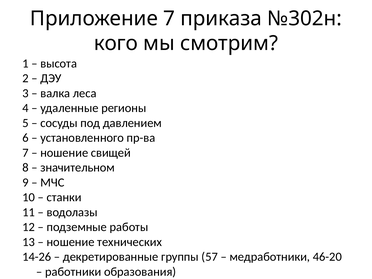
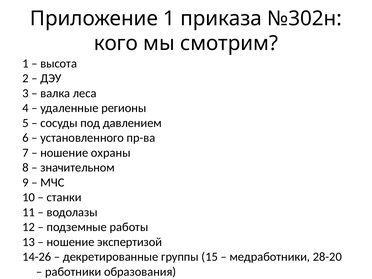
Приложение 7: 7 -> 1
свищей: свищей -> охраны
технических: технических -> экспертизой
57: 57 -> 15
46-20: 46-20 -> 28-20
